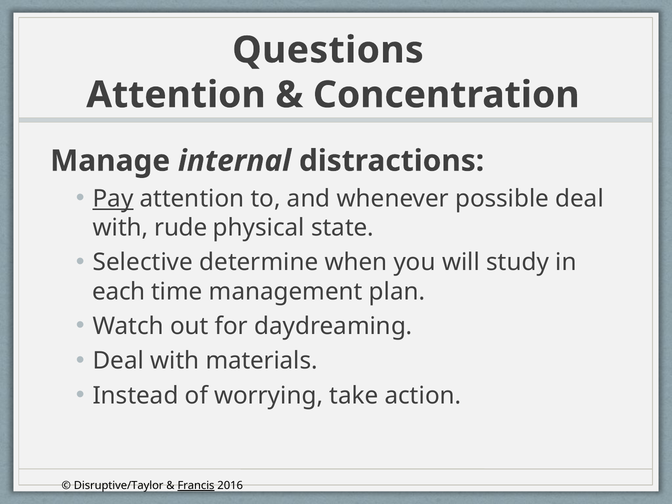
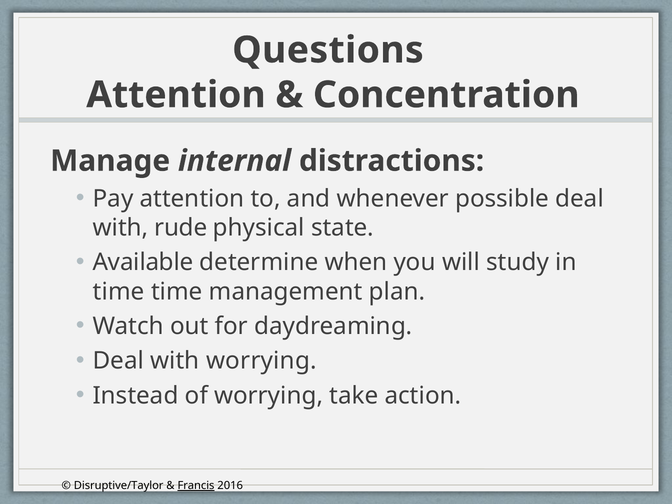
Pay underline: present -> none
Selective: Selective -> Available
each at (119, 292): each -> time
with materials: materials -> worrying
